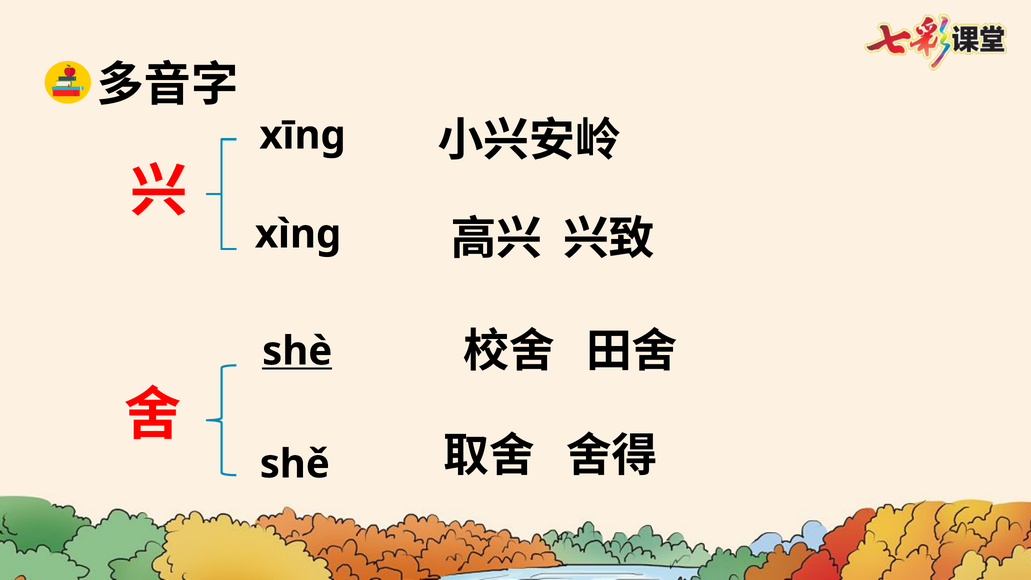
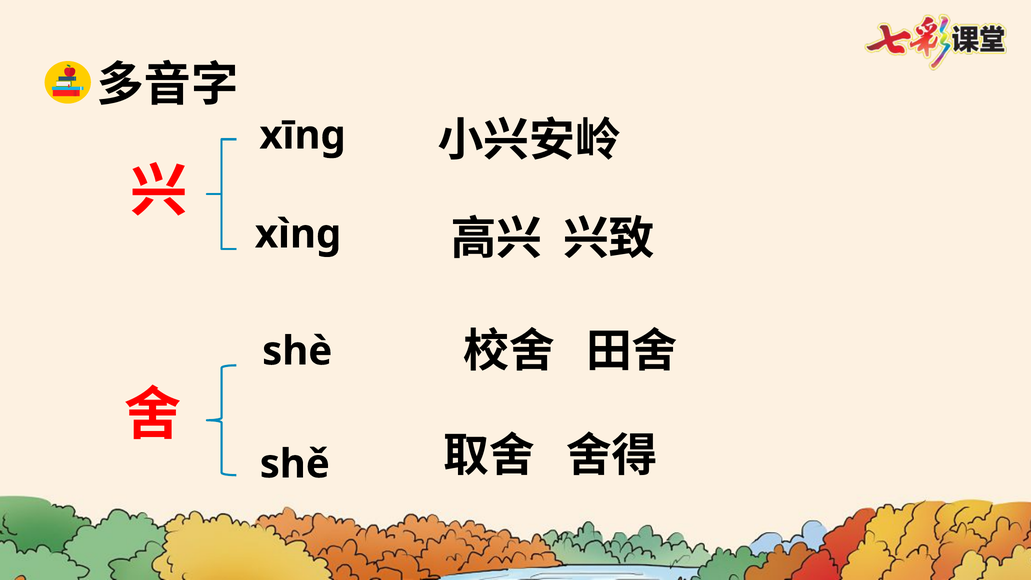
shè underline: present -> none
